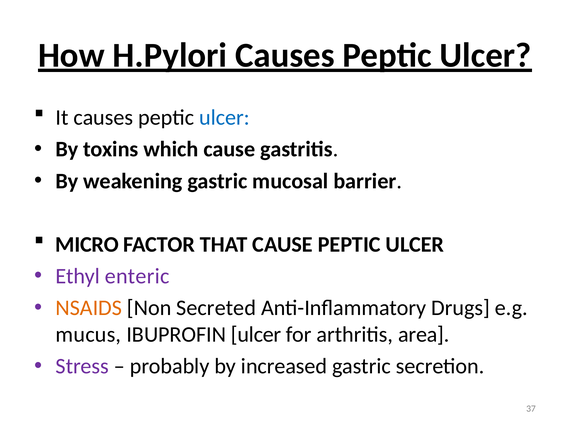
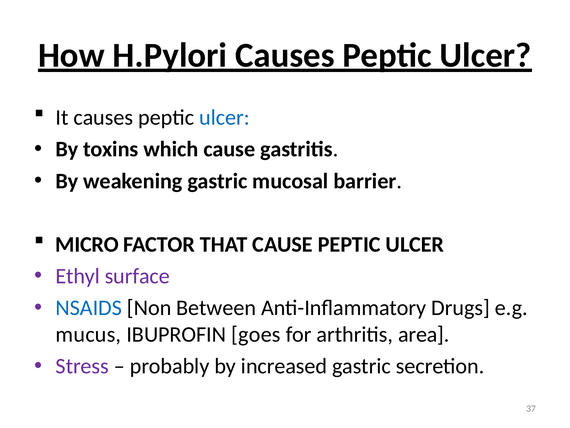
enteric: enteric -> surface
NSAIDS colour: orange -> blue
Secreted: Secreted -> Between
IBUPROFIN ulcer: ulcer -> goes
